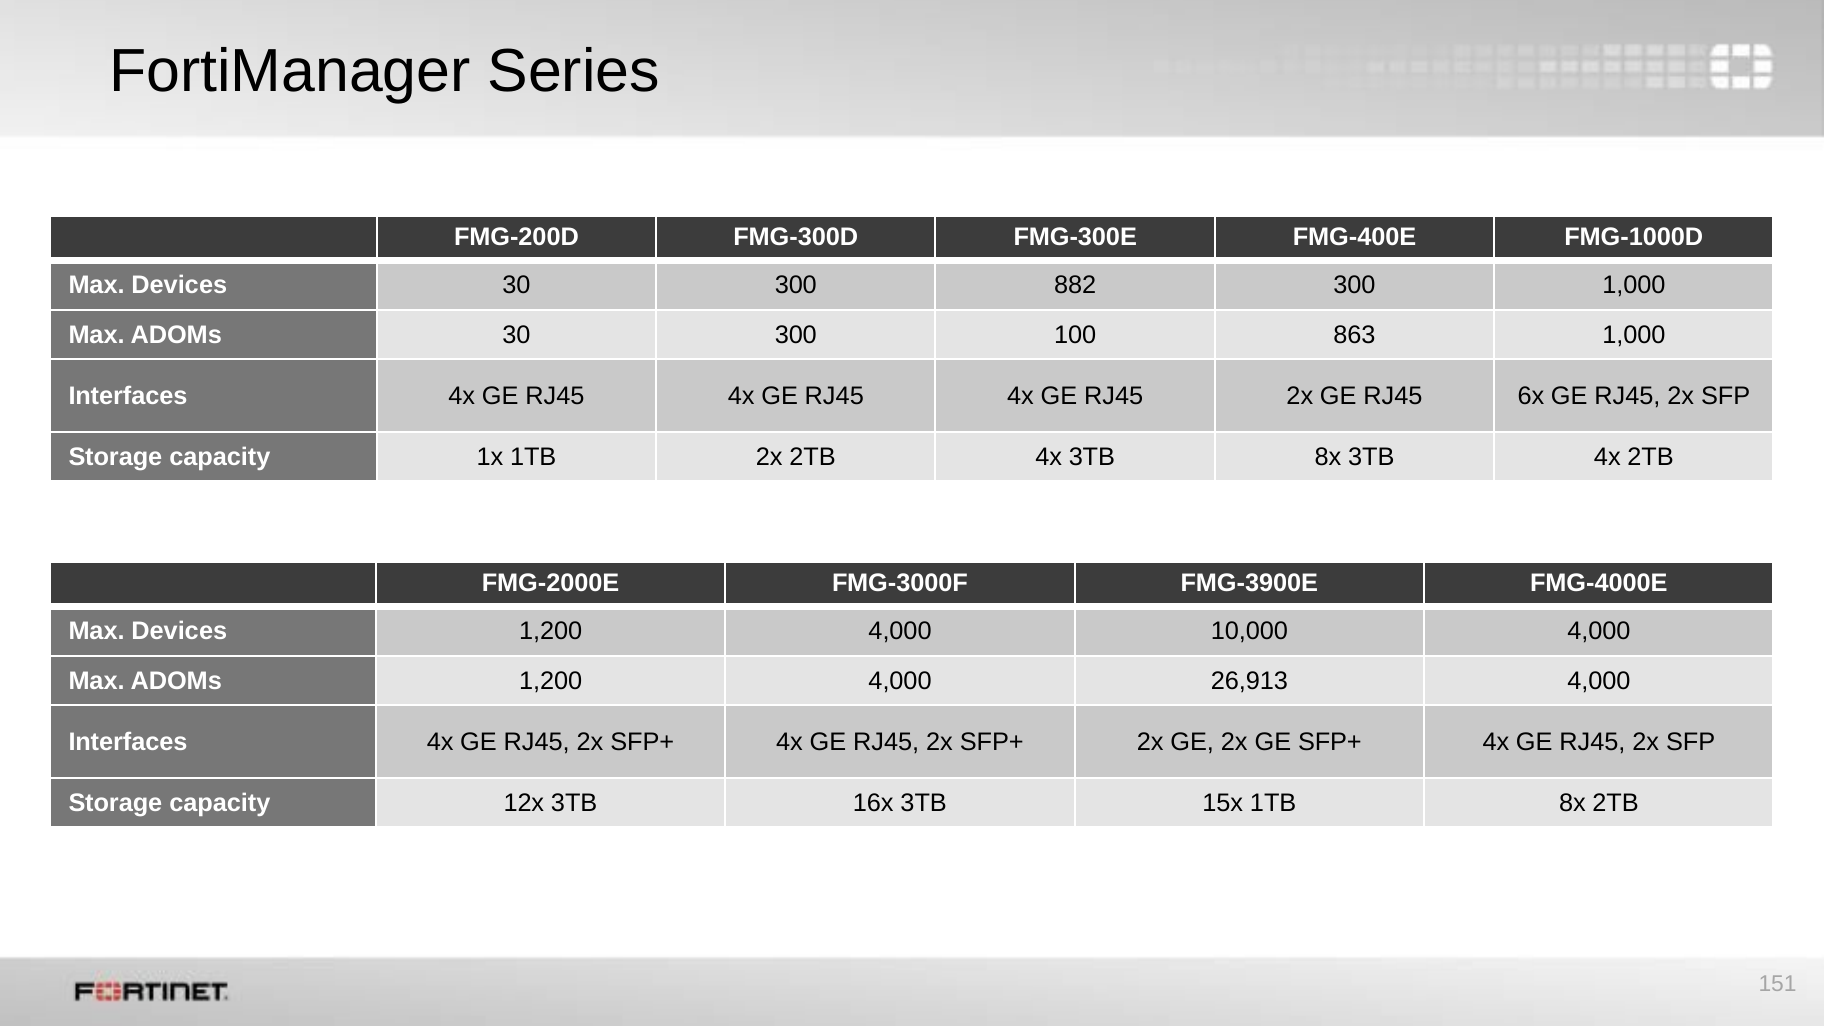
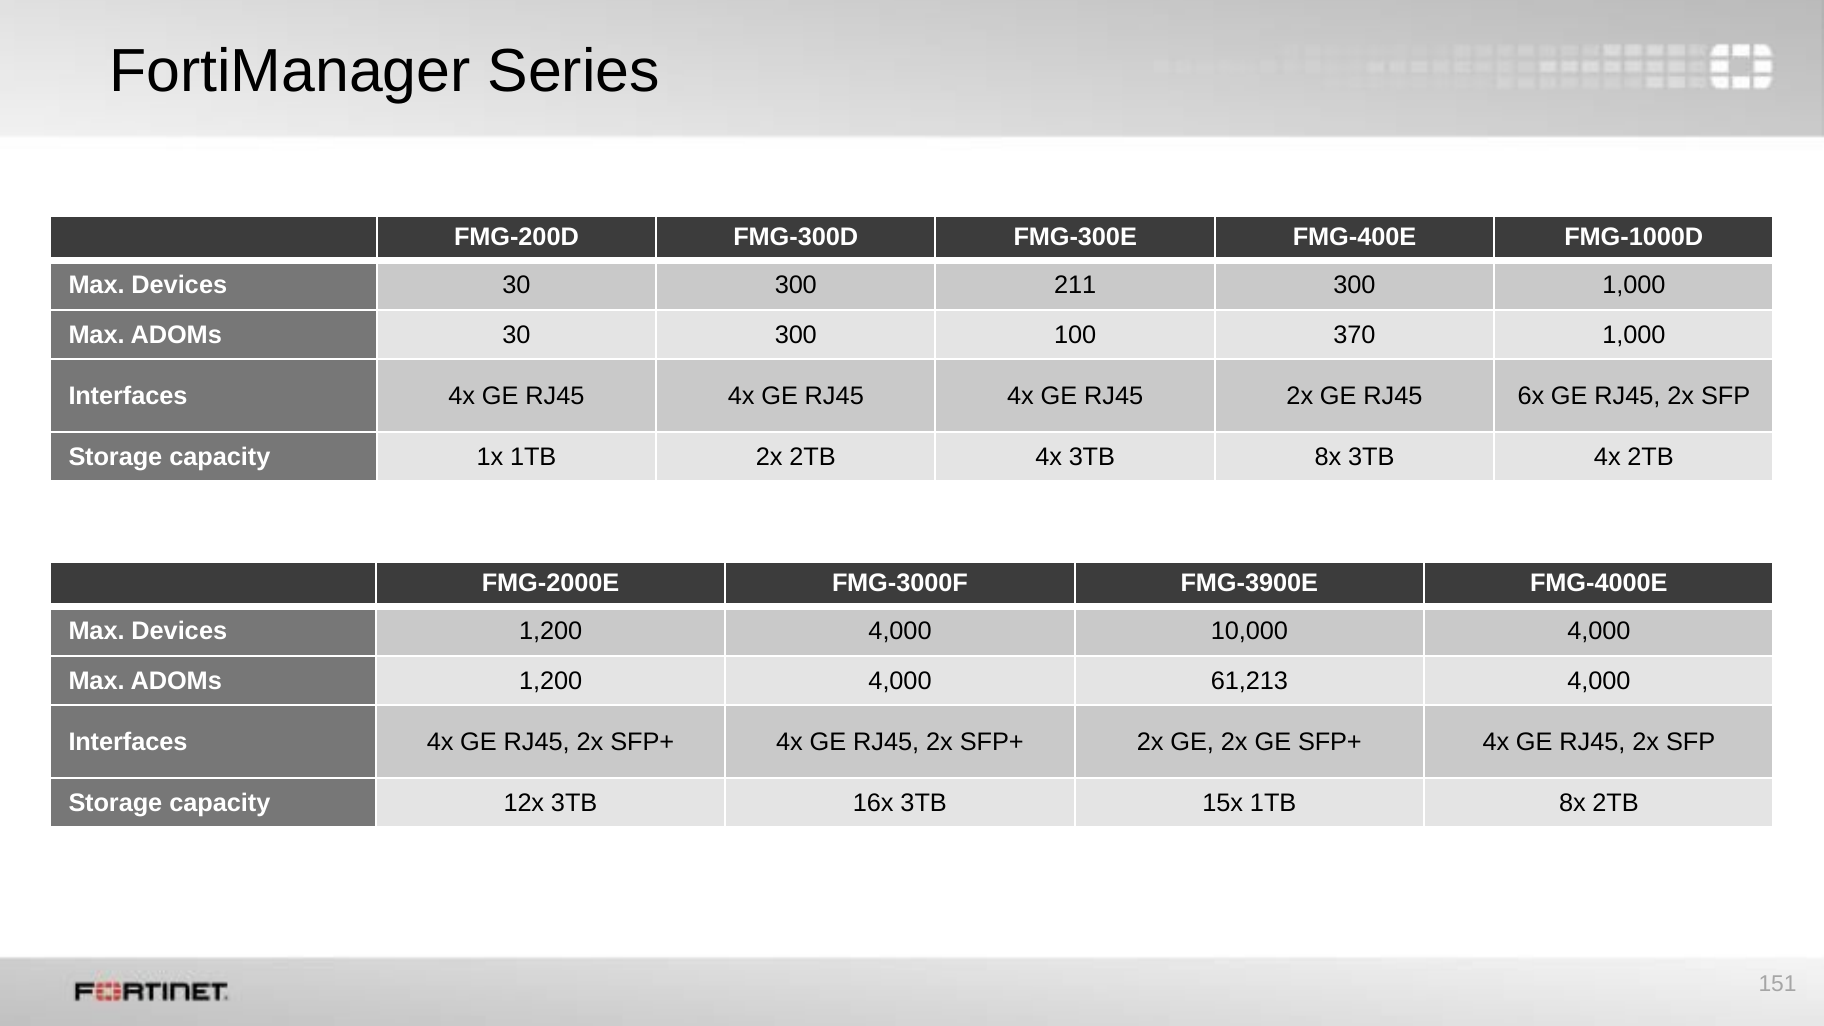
882: 882 -> 211
863: 863 -> 370
26,913: 26,913 -> 61,213
